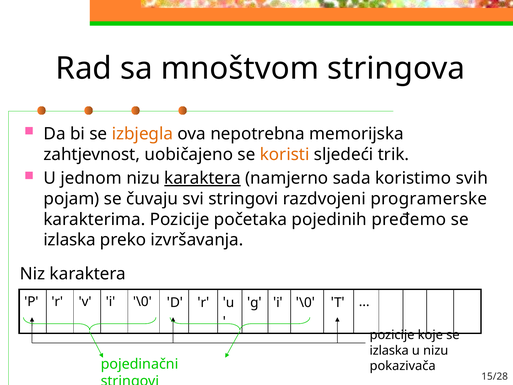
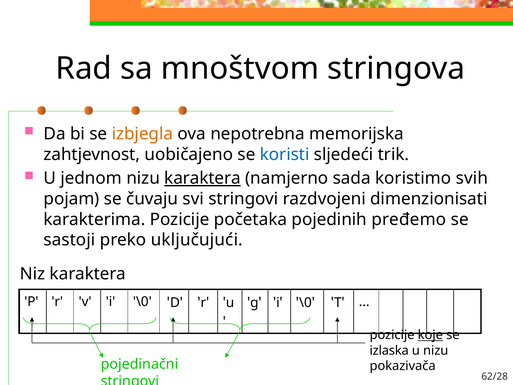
koristi colour: orange -> blue
programerske: programerske -> dimenzionisati
izlaska at (70, 240): izlaska -> sastoji
izvršavanja: izvršavanja -> uključujući
koje underline: none -> present
15/28: 15/28 -> 62/28
